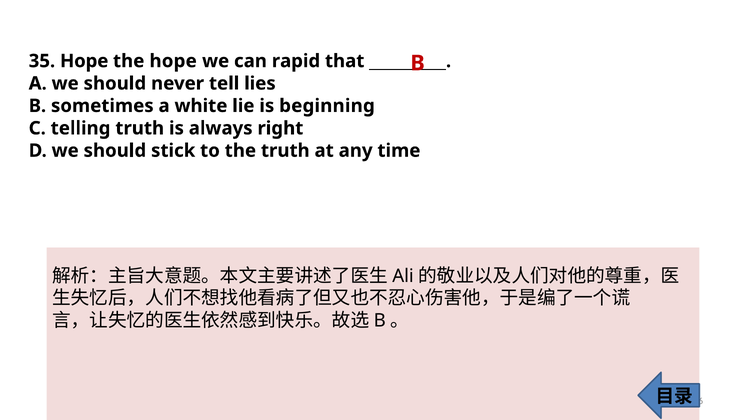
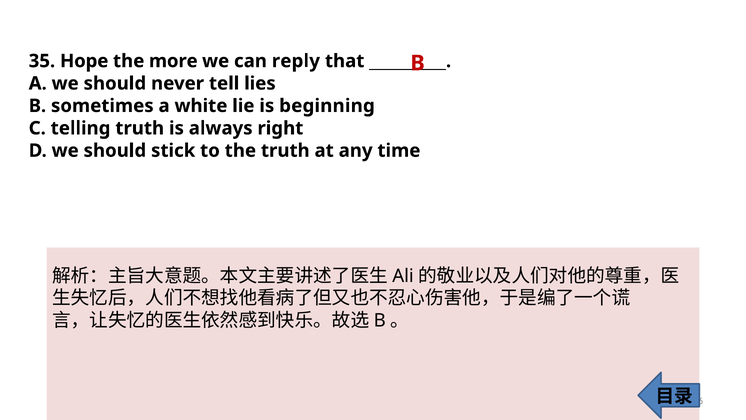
the hope: hope -> more
rapid: rapid -> reply
